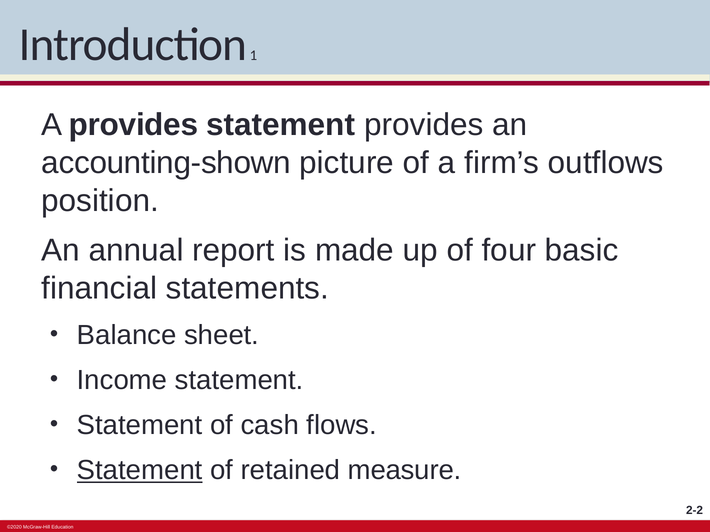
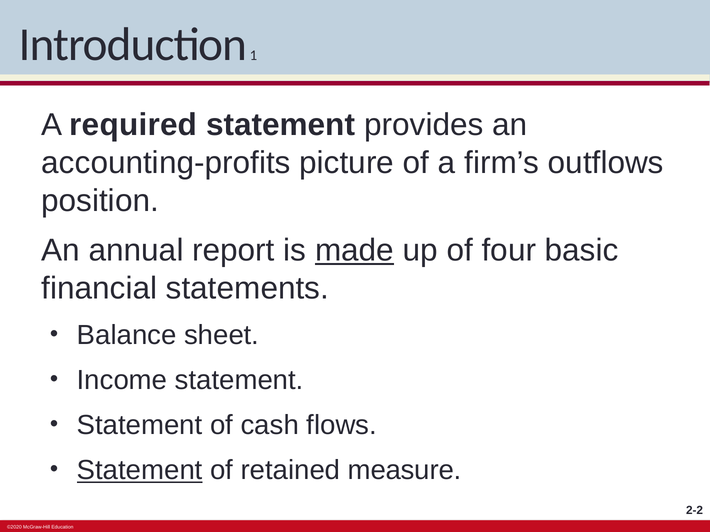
A provides: provides -> required
accounting-shown: accounting-shown -> accounting-profits
made underline: none -> present
